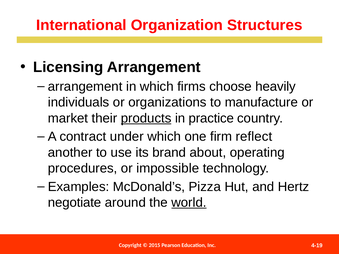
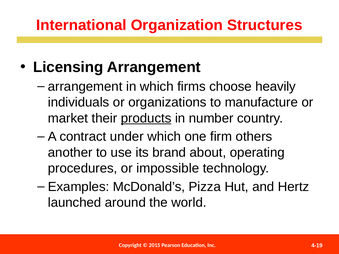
practice: practice -> number
reflect: reflect -> others
negotiate: negotiate -> launched
world underline: present -> none
